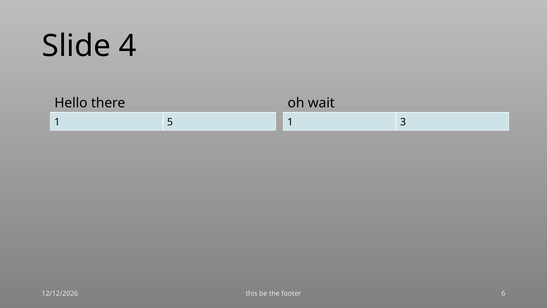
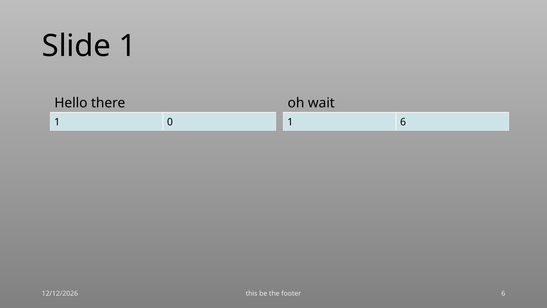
Slide 4: 4 -> 1
5: 5 -> 0
1 3: 3 -> 6
